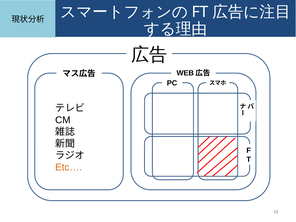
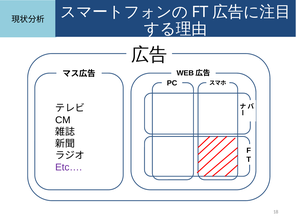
Etc… colour: orange -> purple
